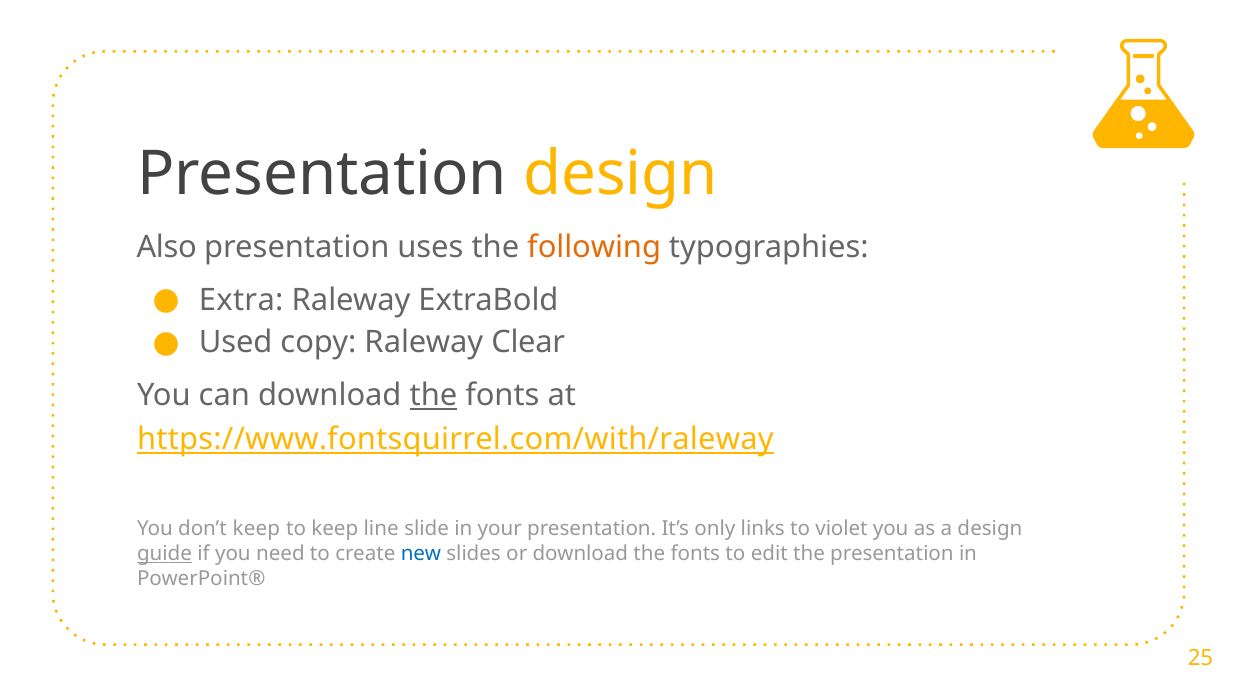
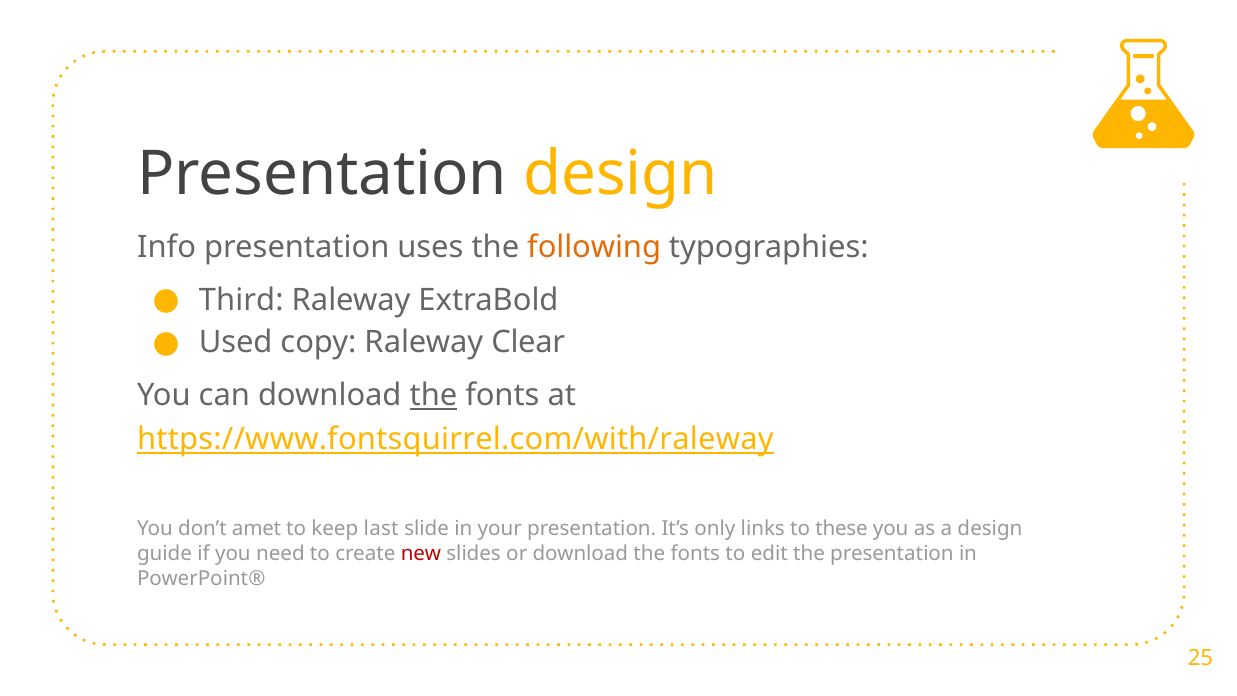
Also: Also -> Info
Extra: Extra -> Third
don’t keep: keep -> amet
line: line -> last
violet: violet -> these
guide underline: present -> none
new colour: blue -> red
